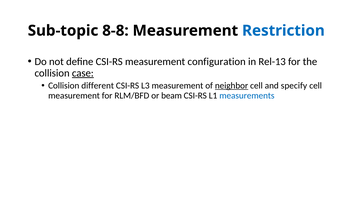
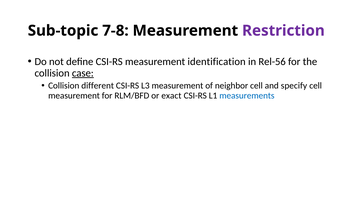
8-8: 8-8 -> 7-8
Restriction colour: blue -> purple
configuration: configuration -> identification
Rel-13: Rel-13 -> Rel-56
neighbor underline: present -> none
beam: beam -> exact
